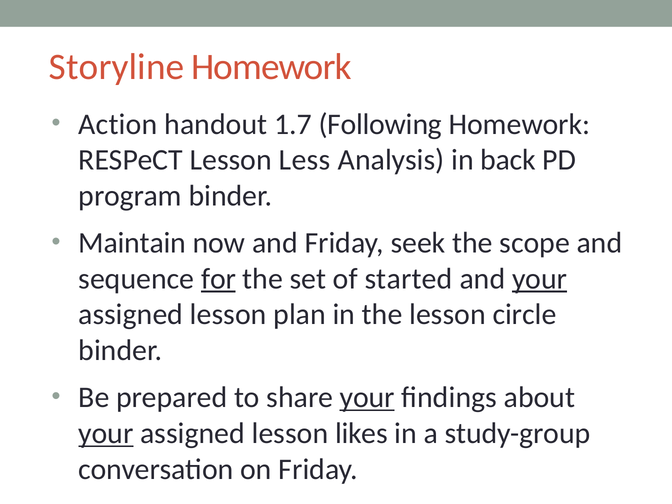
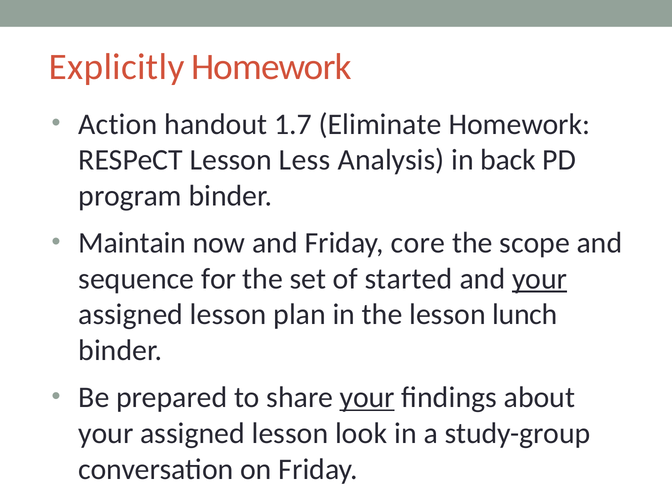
Storyline: Storyline -> Explicitly
Following: Following -> Eliminate
seek: seek -> core
for underline: present -> none
circle: circle -> lunch
your at (106, 433) underline: present -> none
likes: likes -> look
